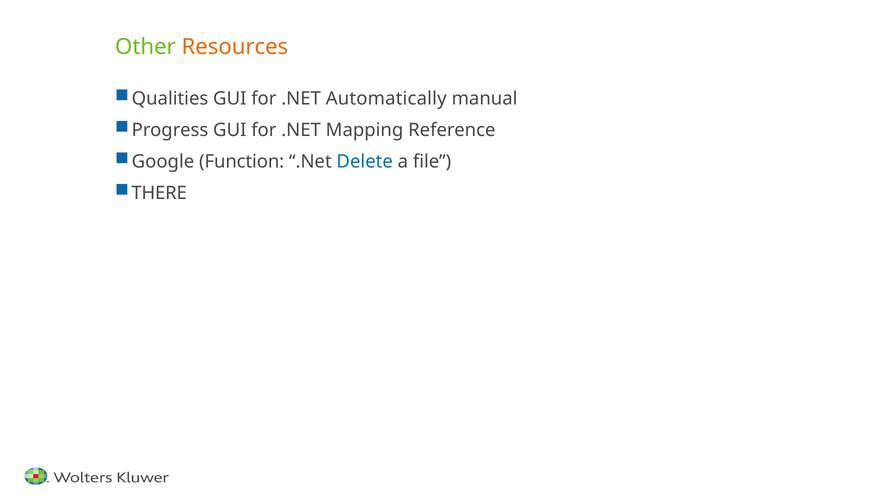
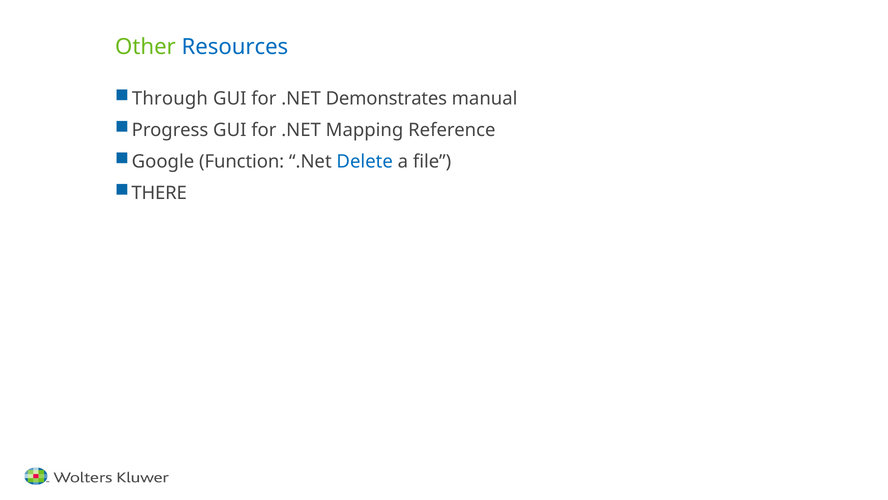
Resources colour: orange -> blue
Qualities: Qualities -> Through
Automatically: Automatically -> Demonstrates
